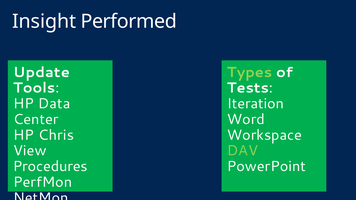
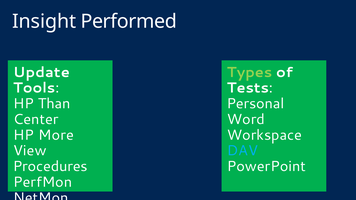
Data: Data -> Than
Iteration: Iteration -> Personal
Chris: Chris -> More
DAV colour: light green -> light blue
